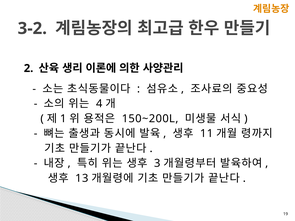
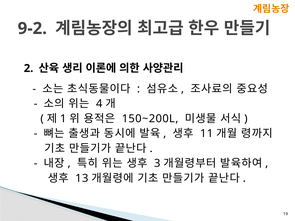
3-2: 3-2 -> 9-2
